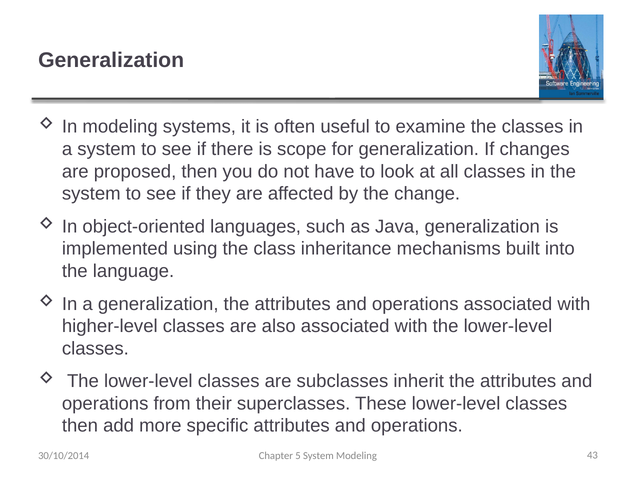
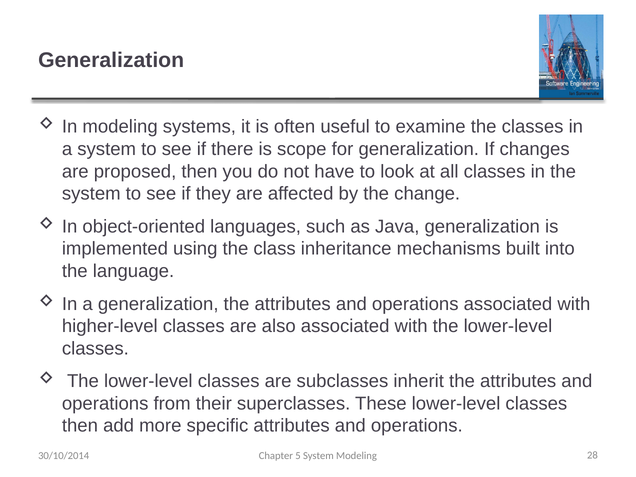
43: 43 -> 28
